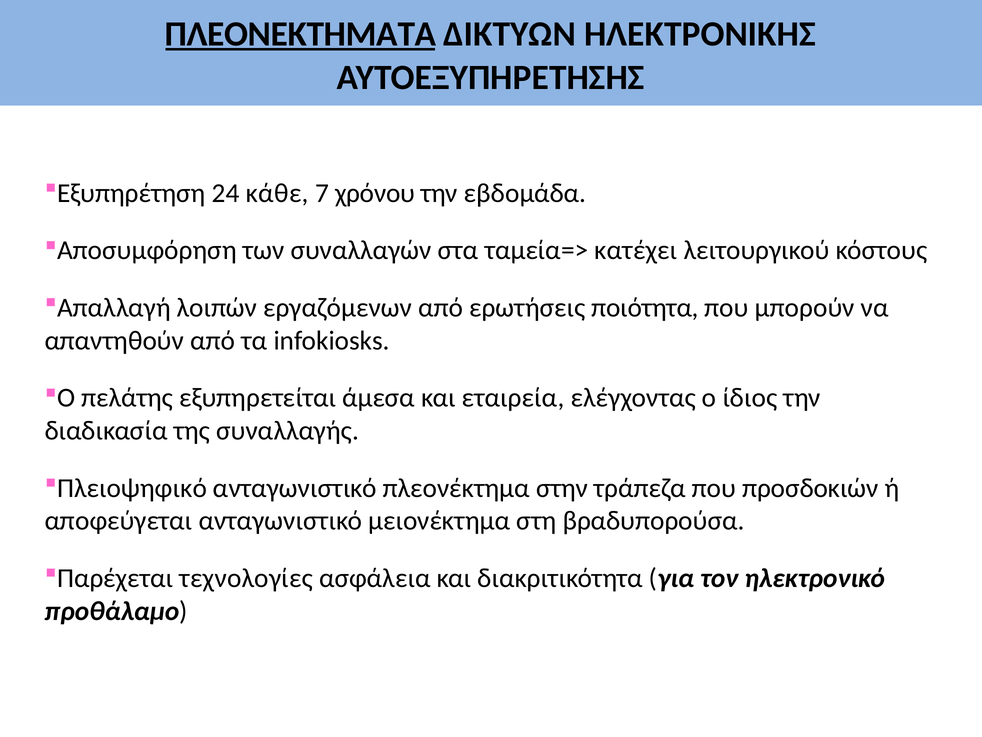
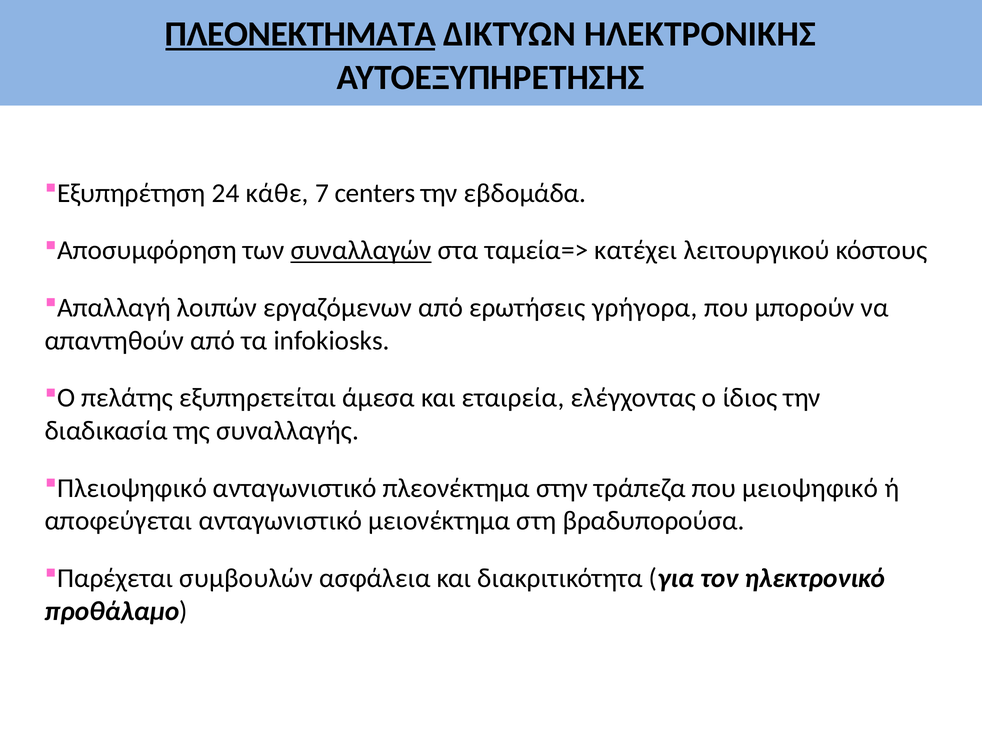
χρόνου: χρόνου -> centers
συναλλαγών underline: none -> present
ποιότητα: ποιότητα -> γρήγορα
προσδοκιών: προσδοκιών -> μειοψηφικό
τεχνολογίες: τεχνολογίες -> συμβουλών
